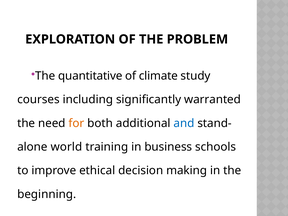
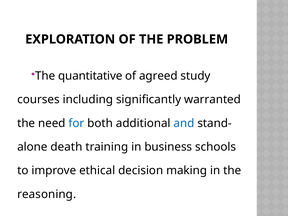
climate: climate -> agreed
for colour: orange -> blue
world: world -> death
beginning: beginning -> reasoning
